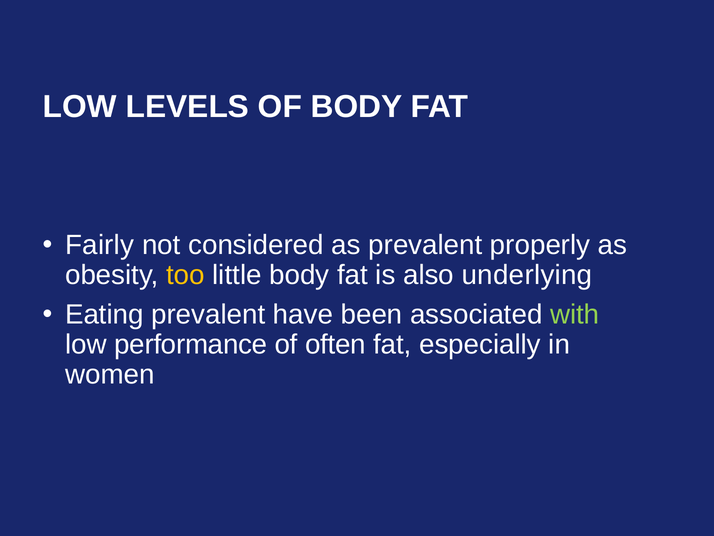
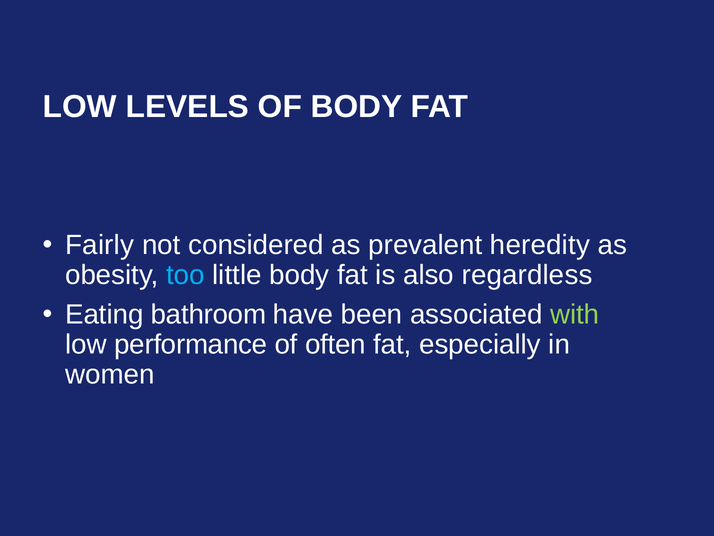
properly: properly -> heredity
too colour: yellow -> light blue
underlying: underlying -> regardless
Eating prevalent: prevalent -> bathroom
